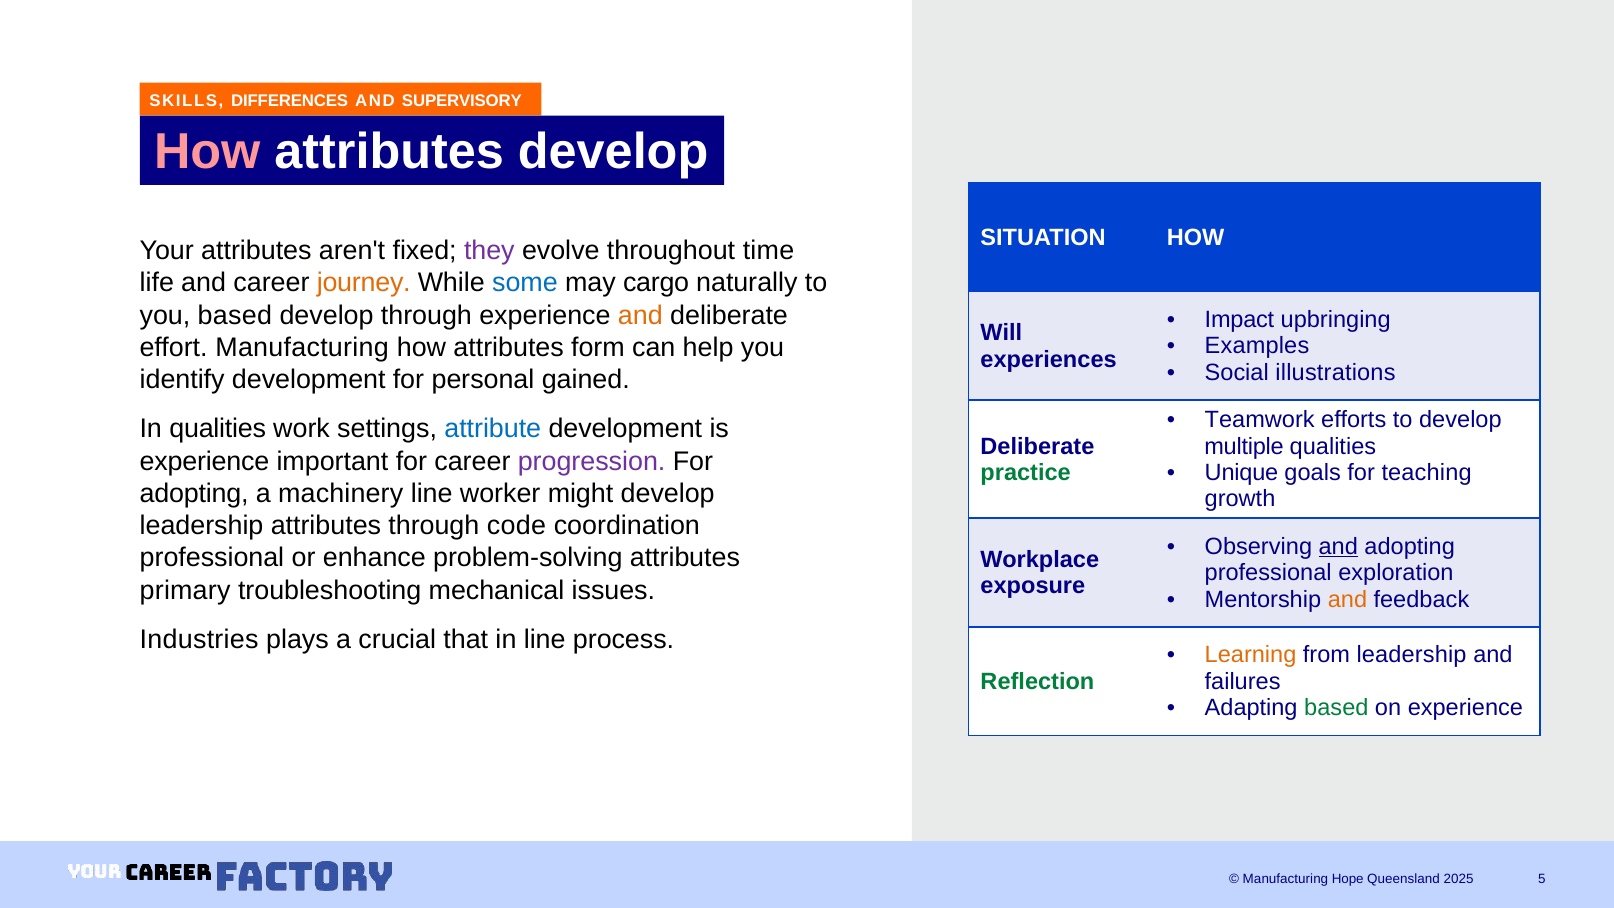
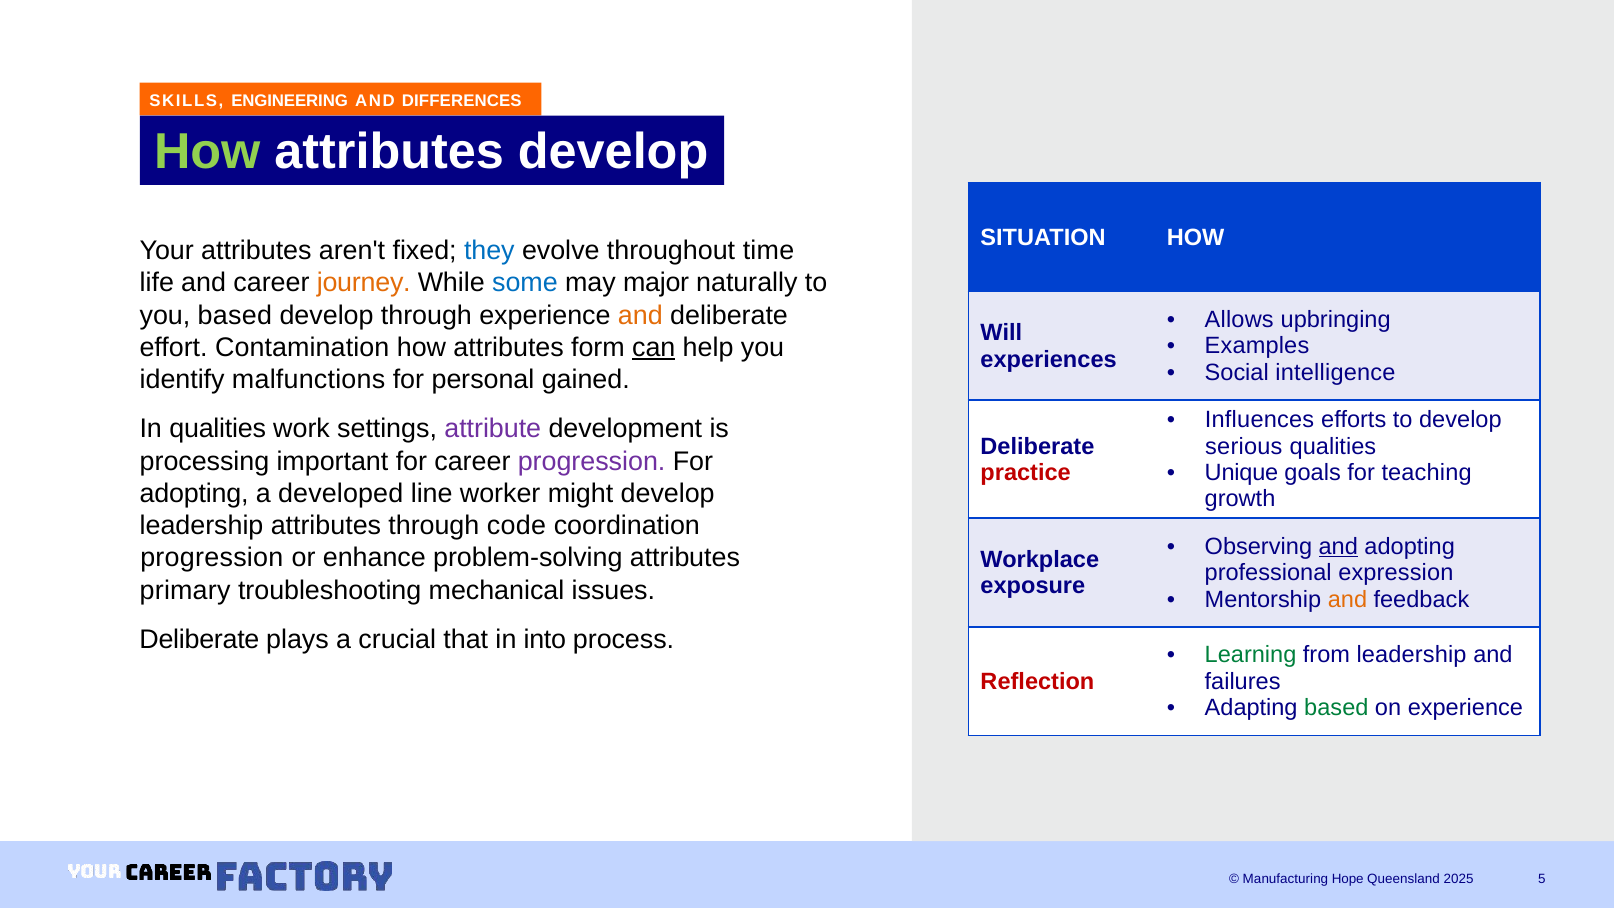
DIFFERENCES: DIFFERENCES -> ENGINEERING
SUPERVISORY: SUPERVISORY -> DIFFERENCES
How at (207, 152) colour: pink -> light green
they colour: purple -> blue
cargo: cargo -> major
Impact: Impact -> Allows
effort Manufacturing: Manufacturing -> Contamination
can underline: none -> present
illustrations: illustrations -> intelligence
identify development: development -> malfunctions
Teamwork: Teamwork -> Influences
attribute colour: blue -> purple
multiple: multiple -> serious
experience at (205, 461): experience -> processing
practice colour: green -> red
machinery: machinery -> developed
professional at (212, 558): professional -> progression
exploration: exploration -> expression
Industries at (199, 639): Industries -> Deliberate
in line: line -> into
Learning colour: orange -> green
Reflection colour: green -> red
